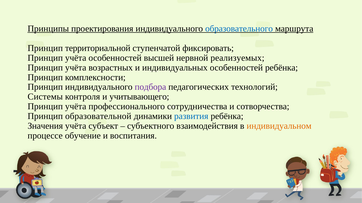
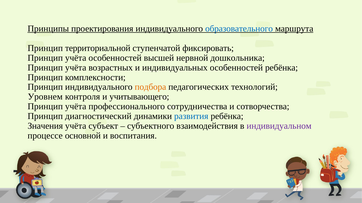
реализуемых: реализуемых -> дошкольника
подбора colour: purple -> orange
Системы: Системы -> Уровнем
образовательной: образовательной -> диагностический
индивидуальном colour: orange -> purple
обучение: обучение -> основной
